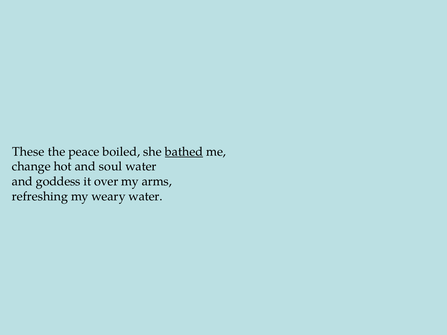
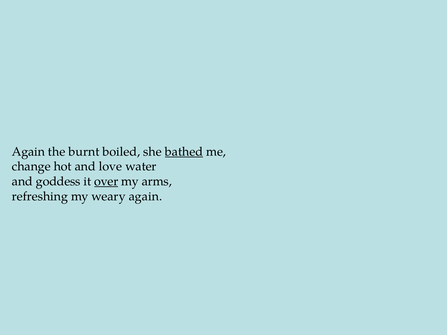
These at (28, 152): These -> Again
peace: peace -> burnt
soul: soul -> love
over underline: none -> present
weary water: water -> again
